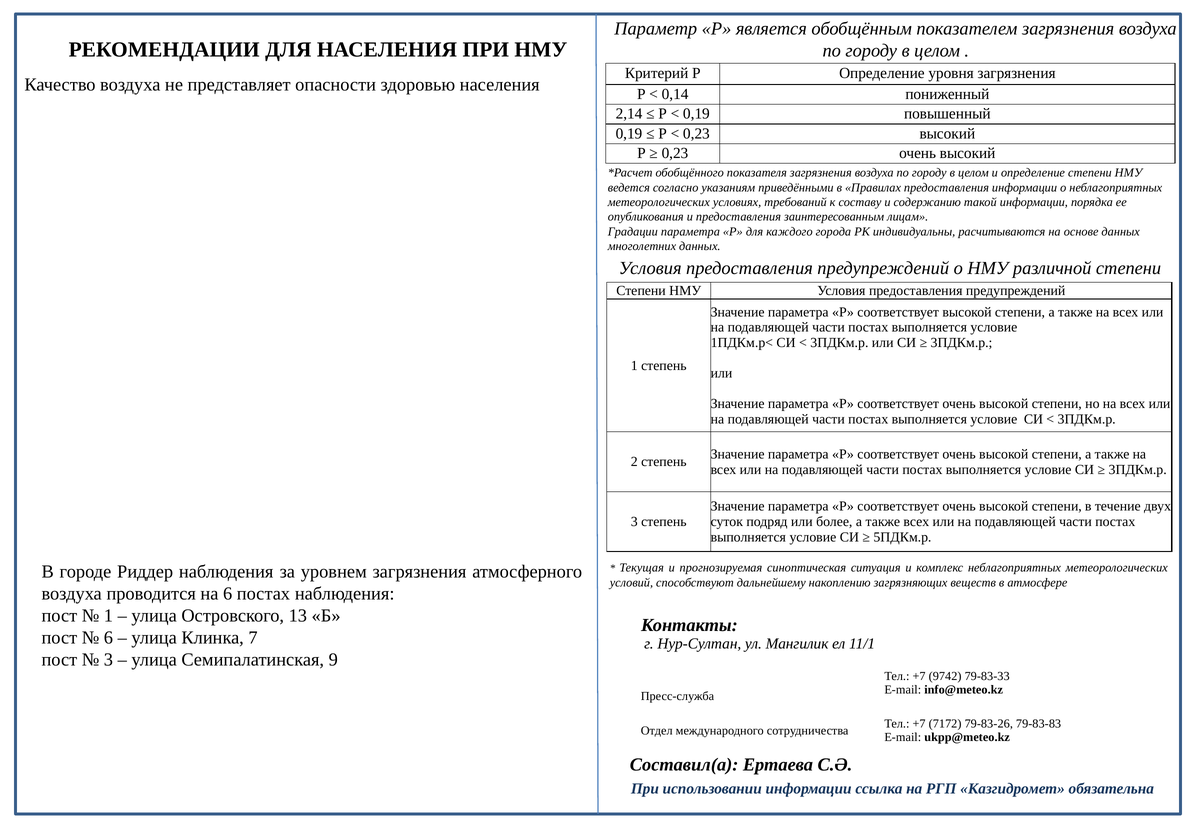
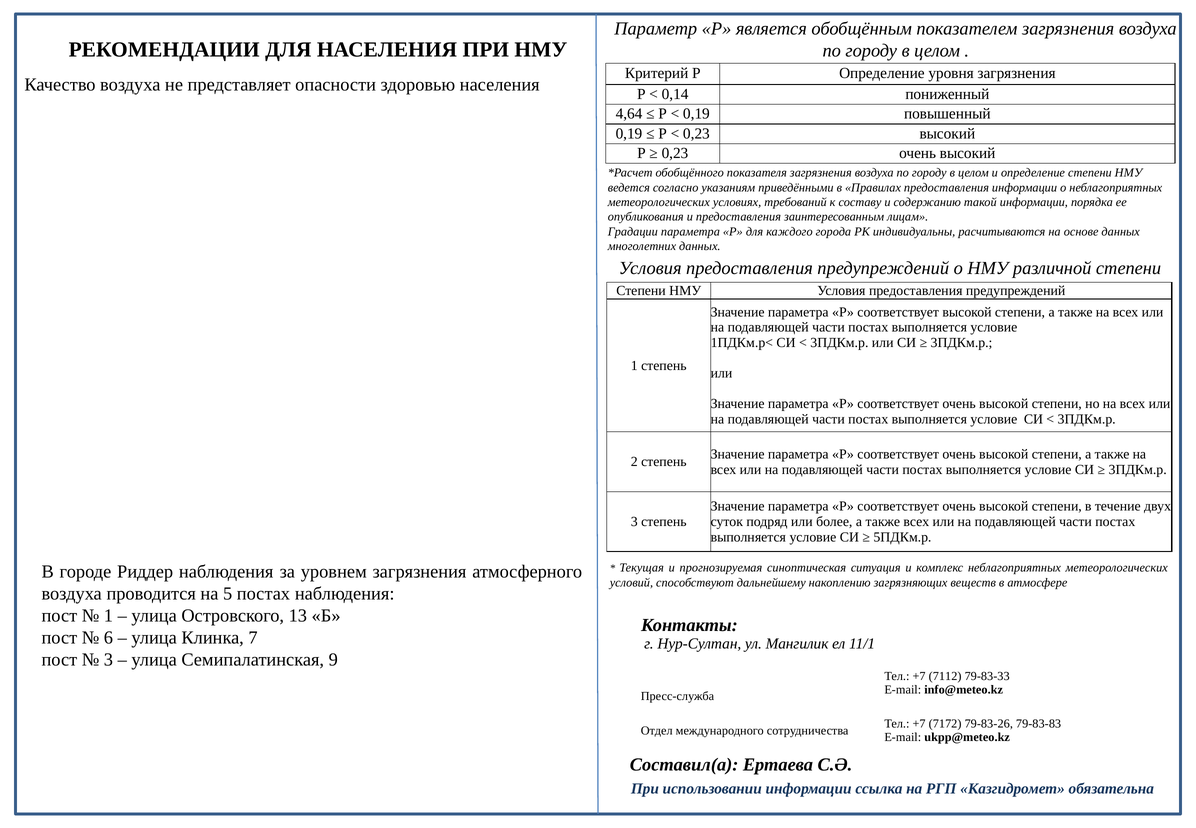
2,14: 2,14 -> 4,64
на 6: 6 -> 5
9742: 9742 -> 7112
